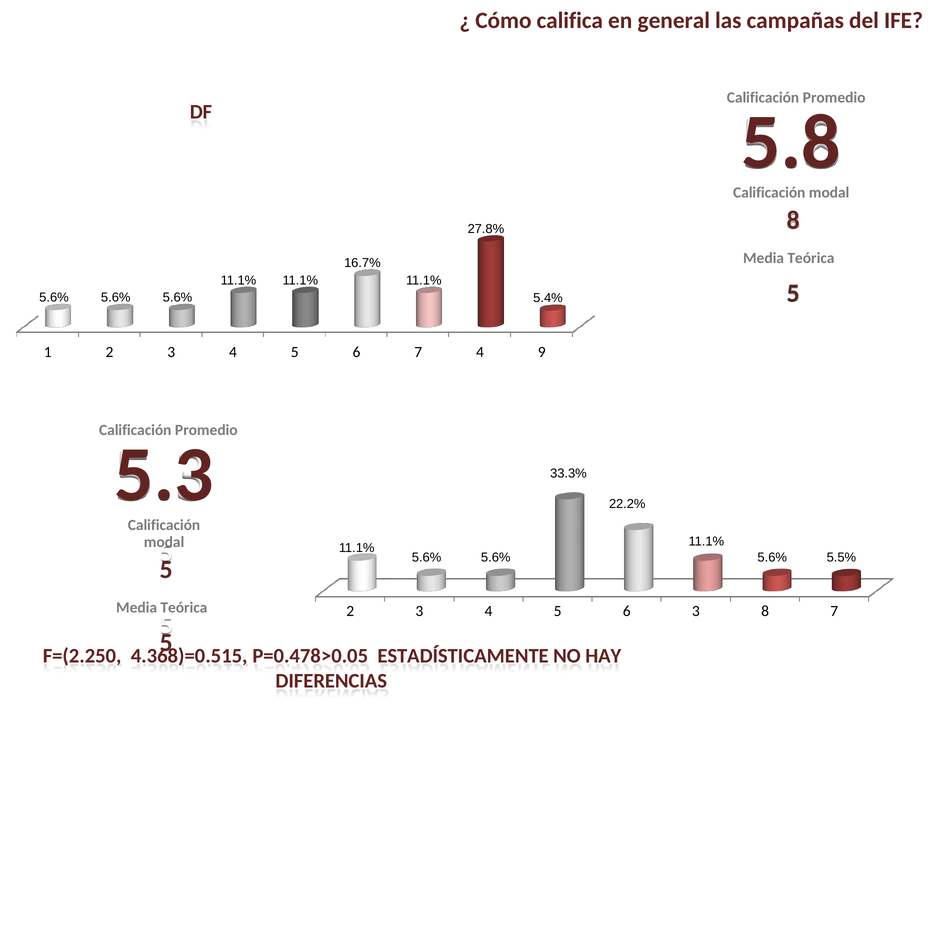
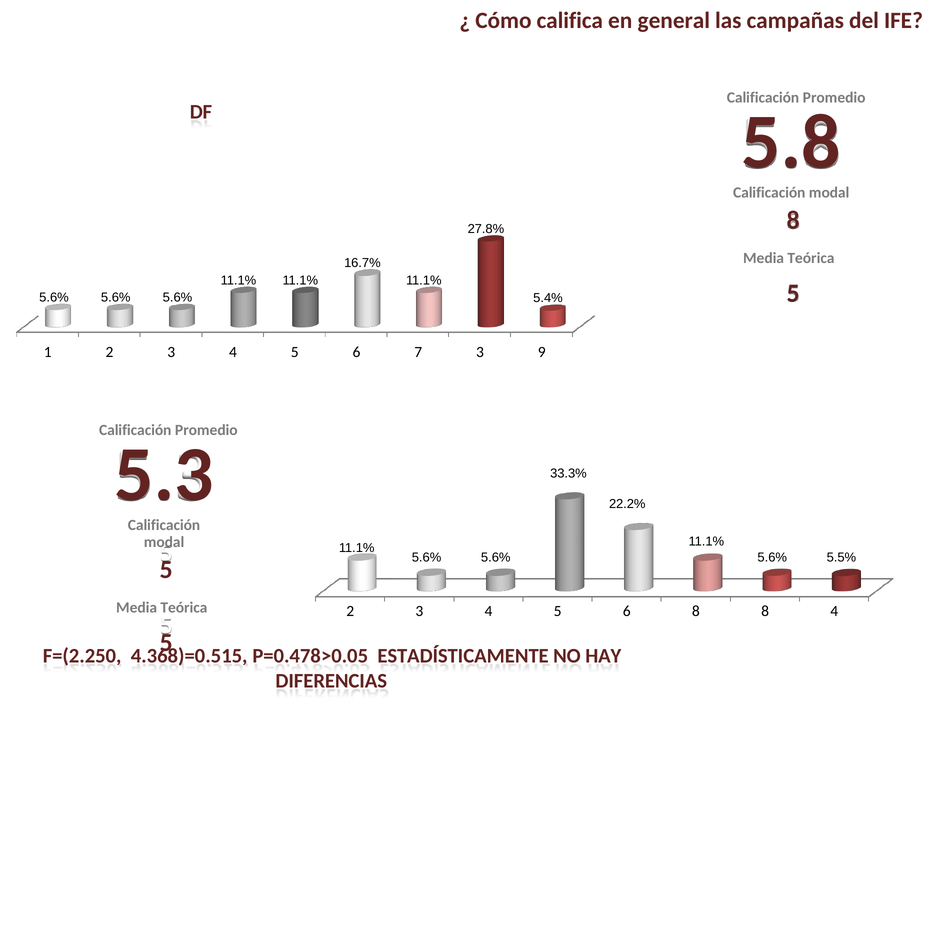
7 4: 4 -> 3
6 3: 3 -> 8
8 7: 7 -> 4
